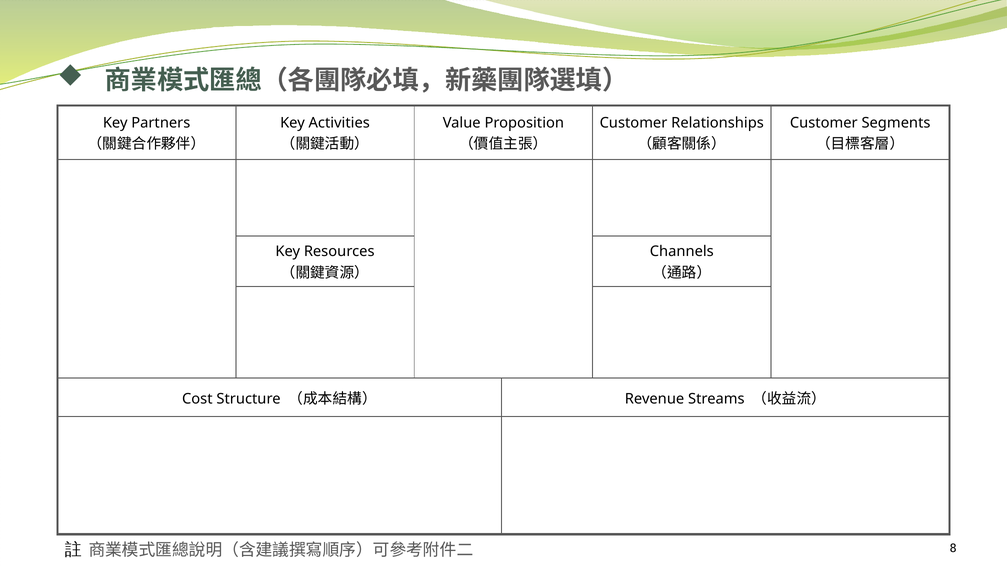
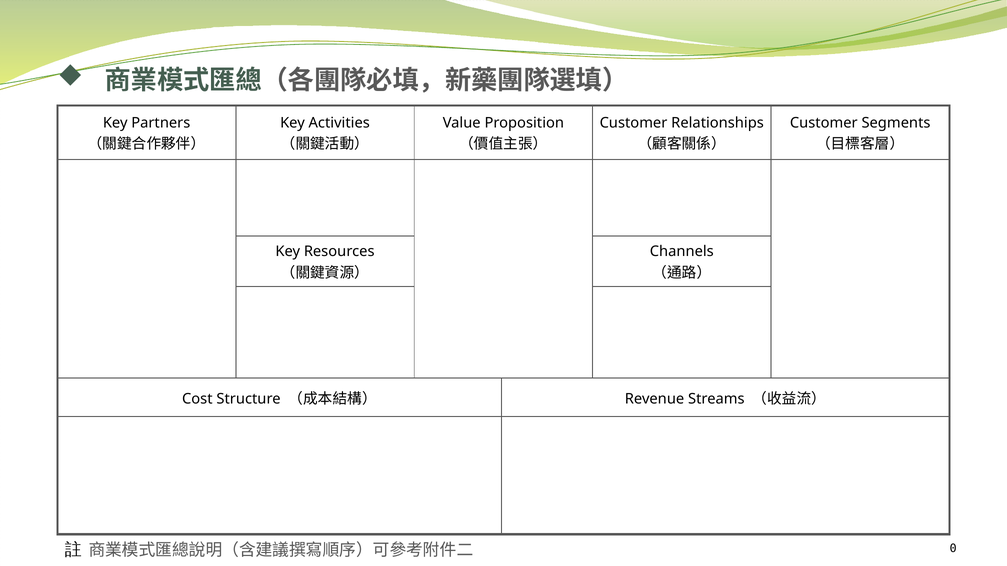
8: 8 -> 0
